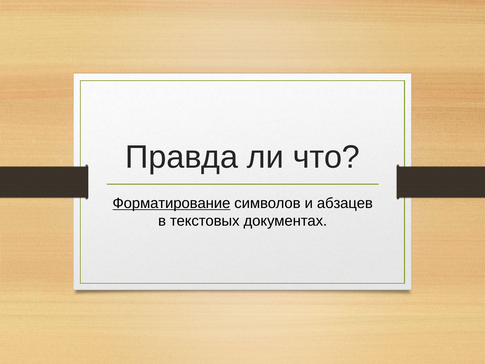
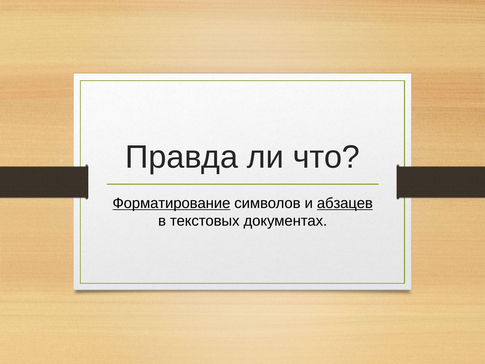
абзацев underline: none -> present
